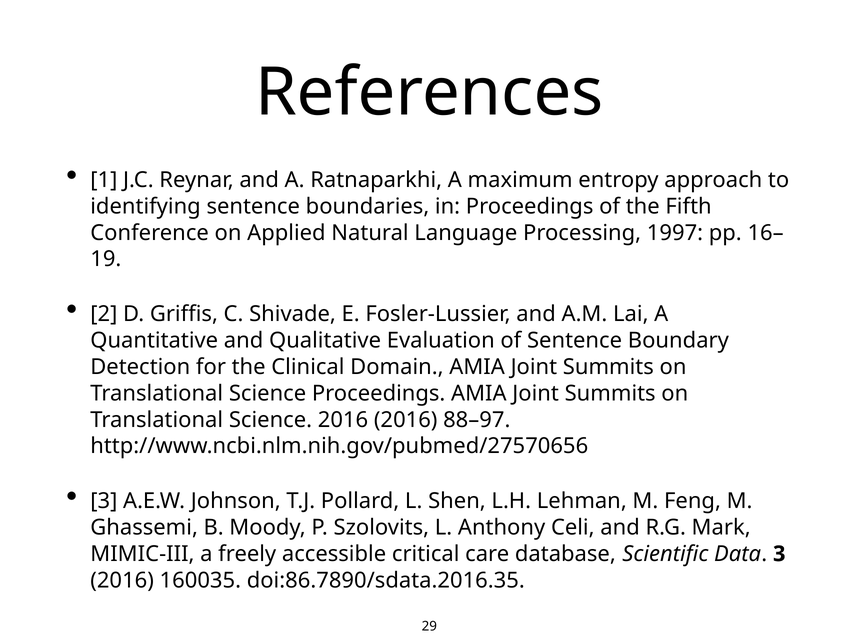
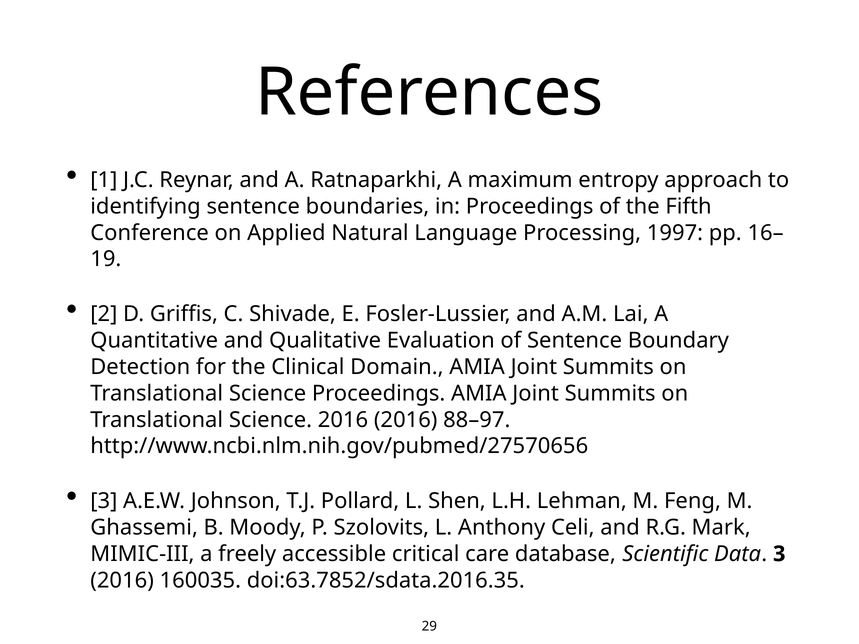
doi:86.7890/sdata.2016.35: doi:86.7890/sdata.2016.35 -> doi:63.7852/sdata.2016.35
